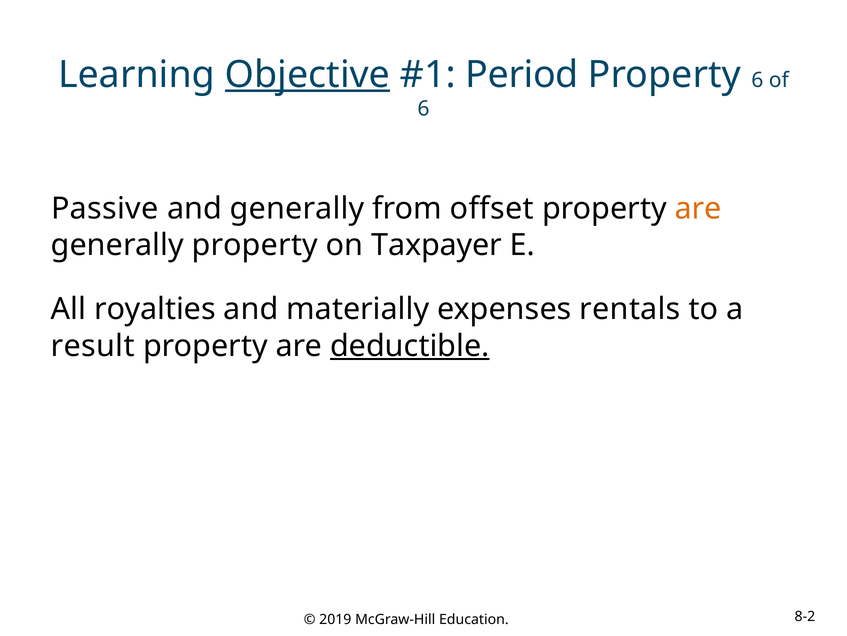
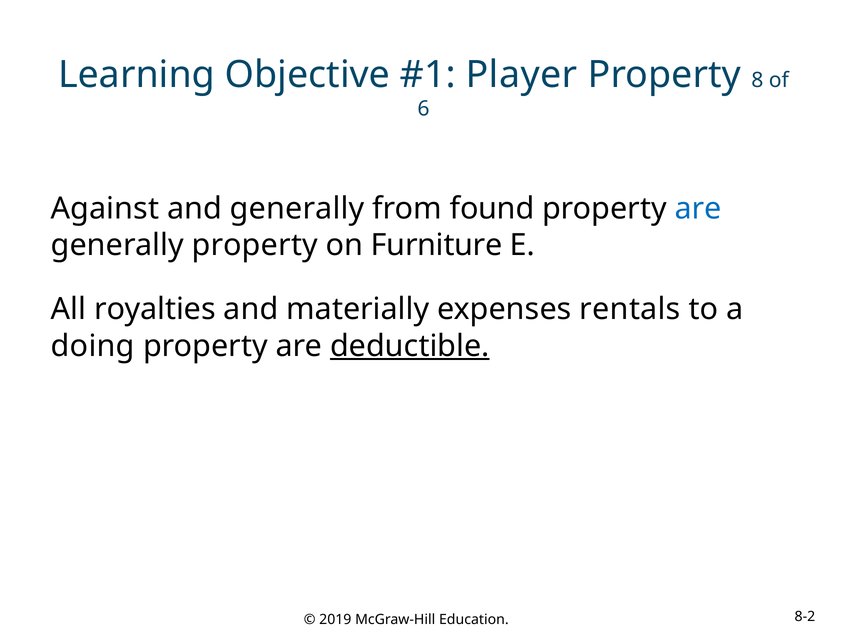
Objective underline: present -> none
Period: Period -> Player
Property 6: 6 -> 8
Passive: Passive -> Against
offset: offset -> found
are at (698, 208) colour: orange -> blue
Taxpayer: Taxpayer -> Furniture
result: result -> doing
